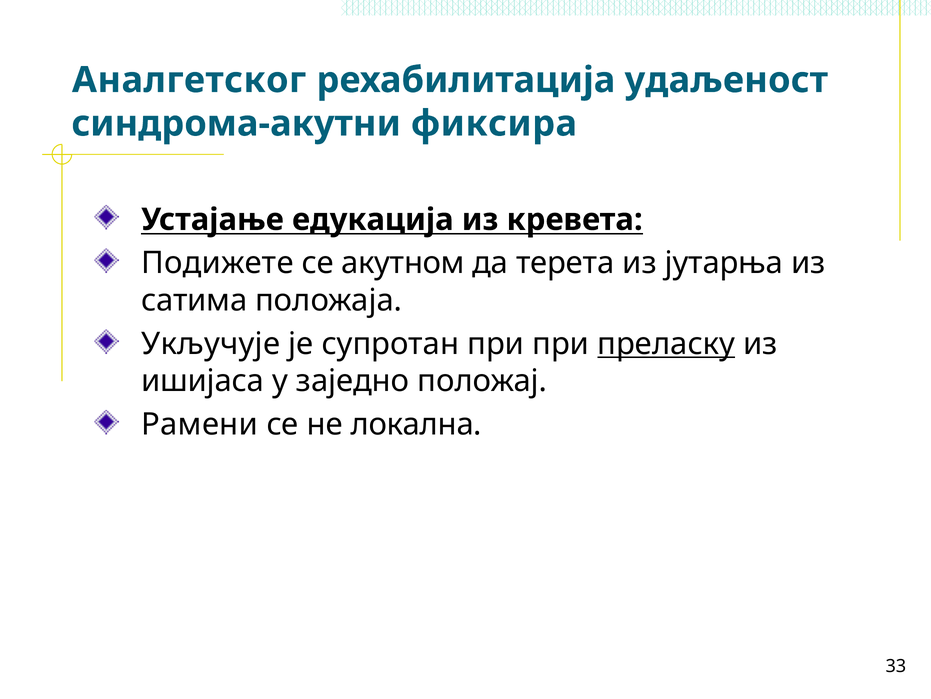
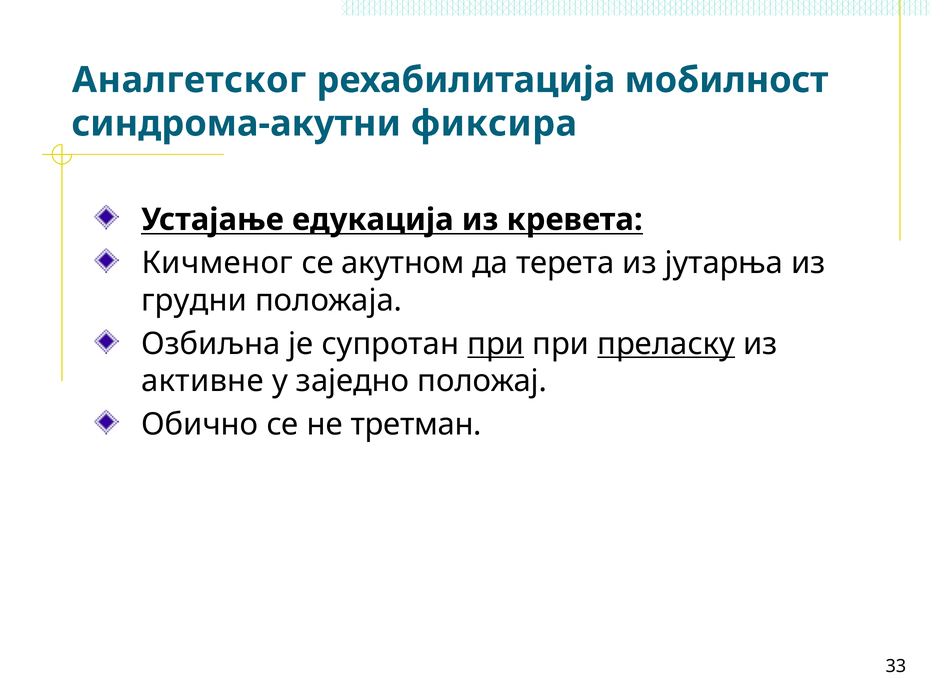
удаљеност: удаљеност -> мобилност
Подижете: Подижете -> Кичменог
сатима: сатима -> грудни
Укључује: Укључује -> Озбиљна
при at (496, 344) underline: none -> present
ишијаса: ишијаса -> активне
Рамени: Рамени -> Обично
локална: локална -> третман
